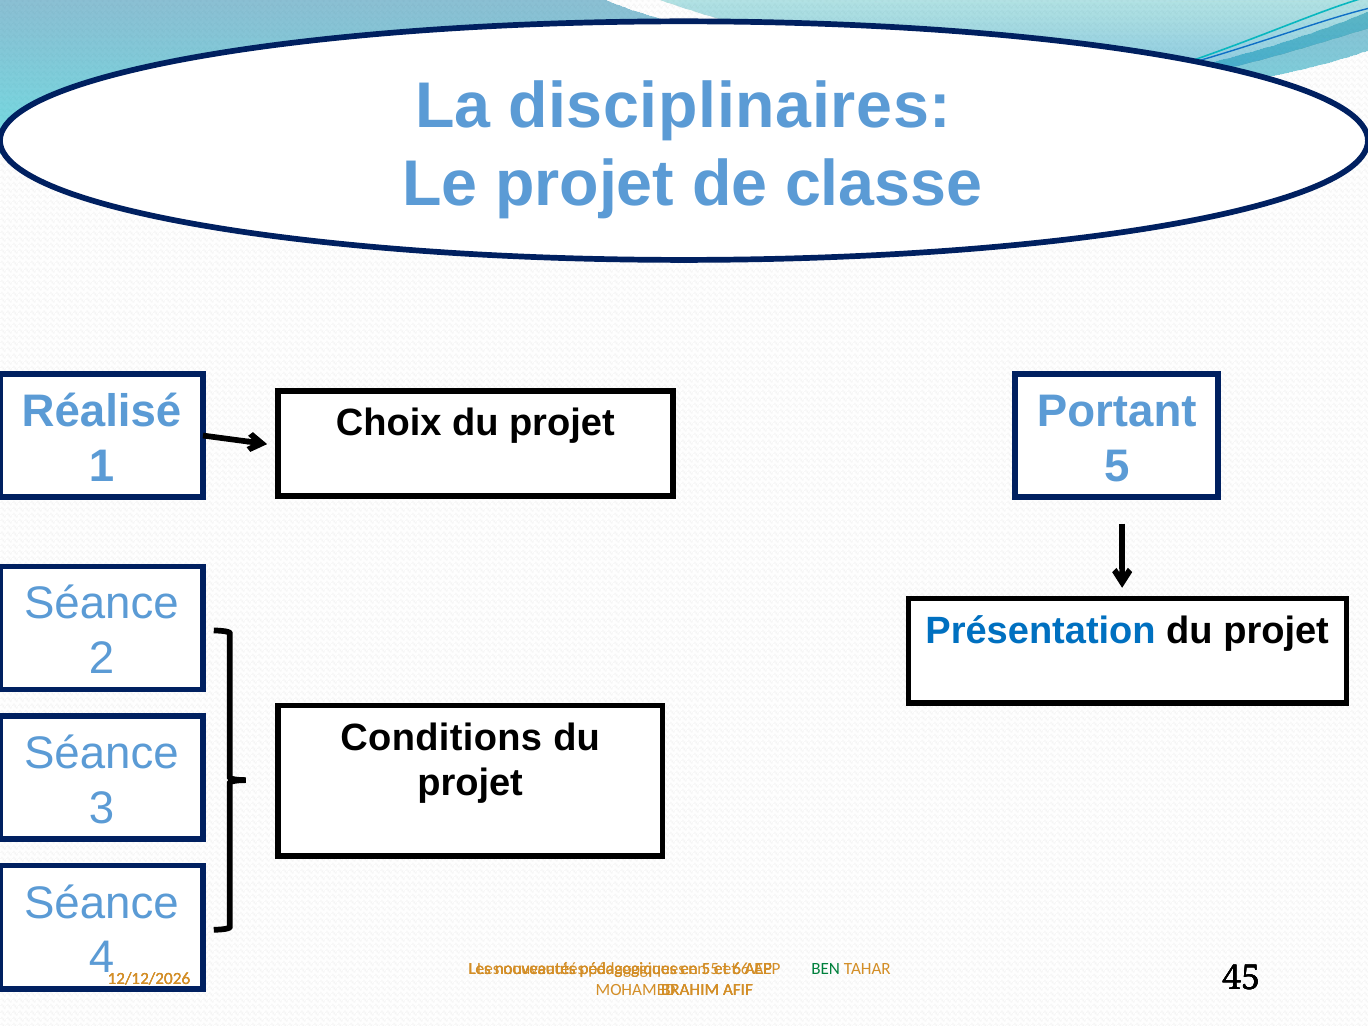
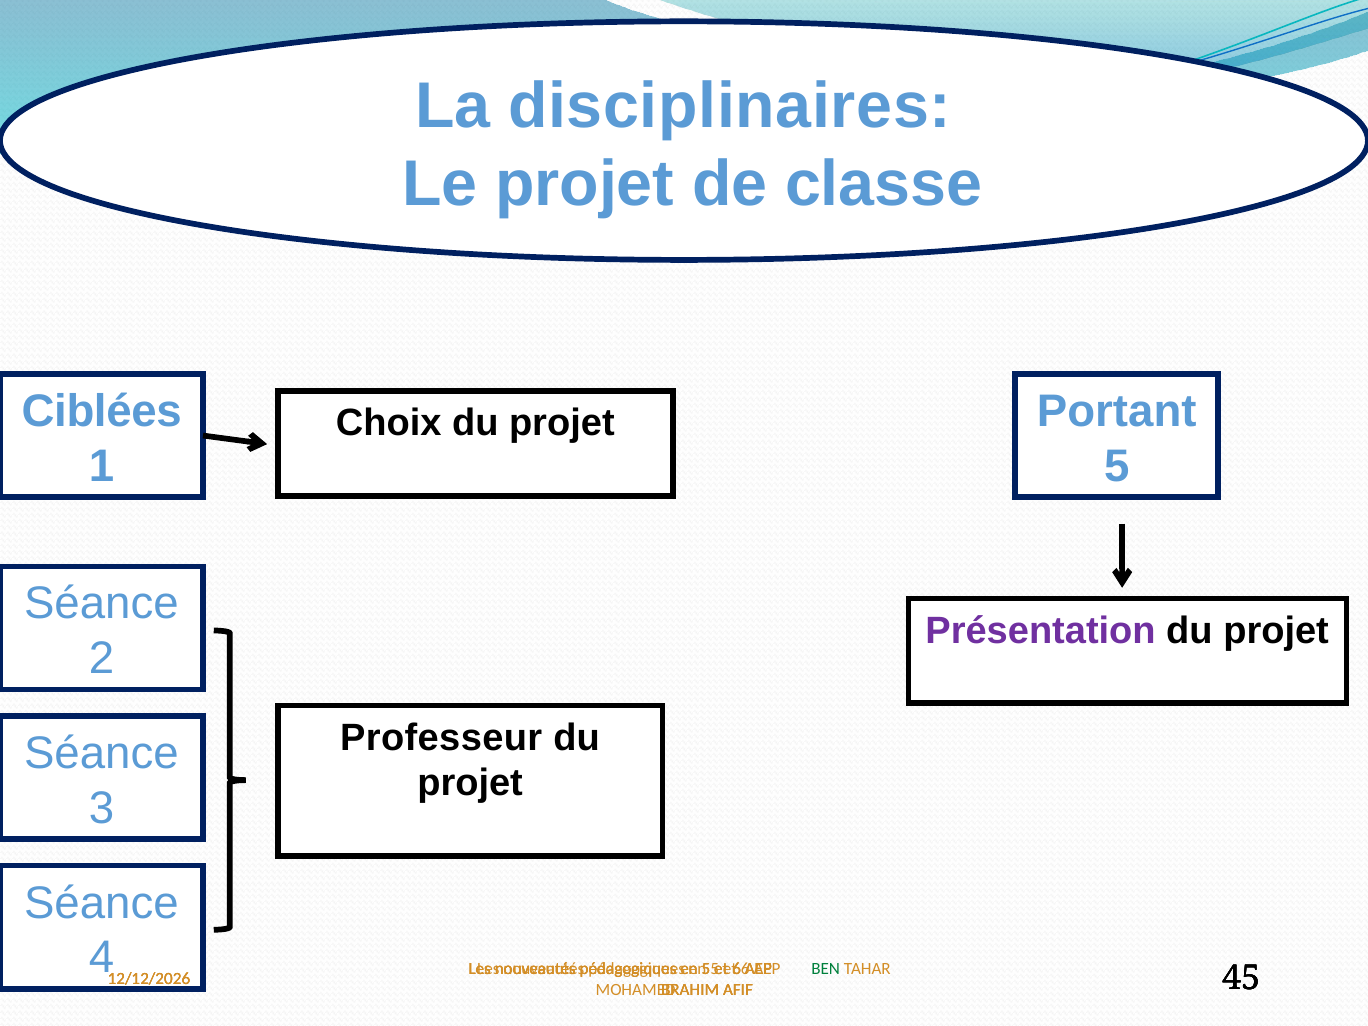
Réalisé: Réalisé -> Ciblées
Présentation colour: blue -> purple
Conditions: Conditions -> Professeur
